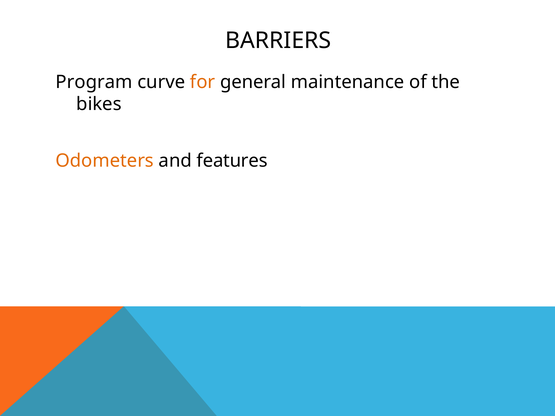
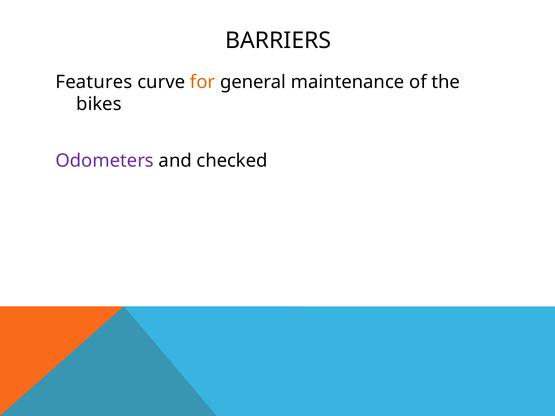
Program: Program -> Features
Odometers colour: orange -> purple
features: features -> checked
